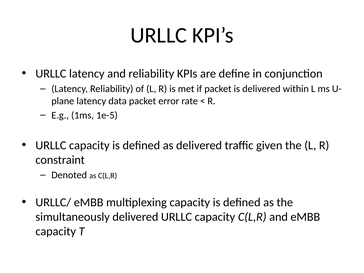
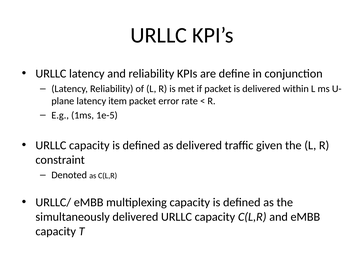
data: data -> item
